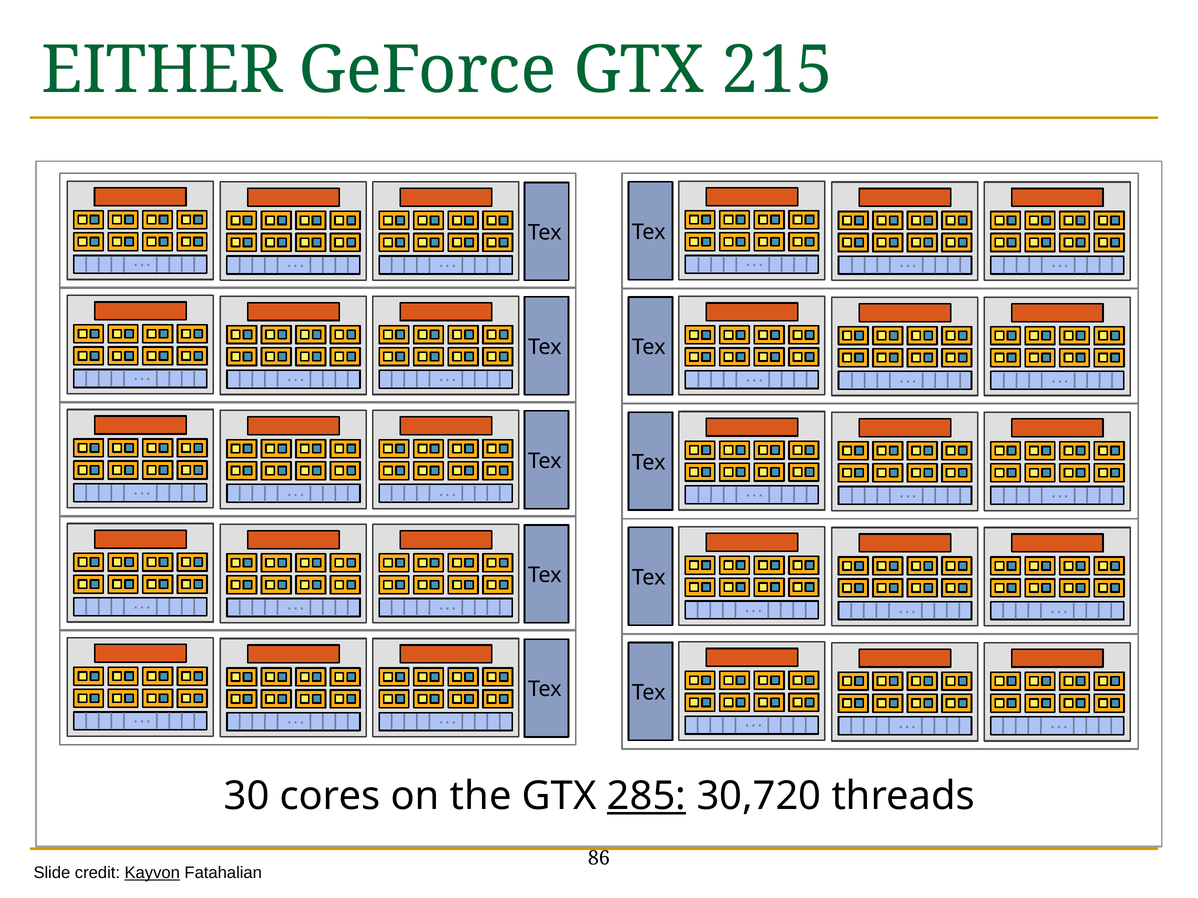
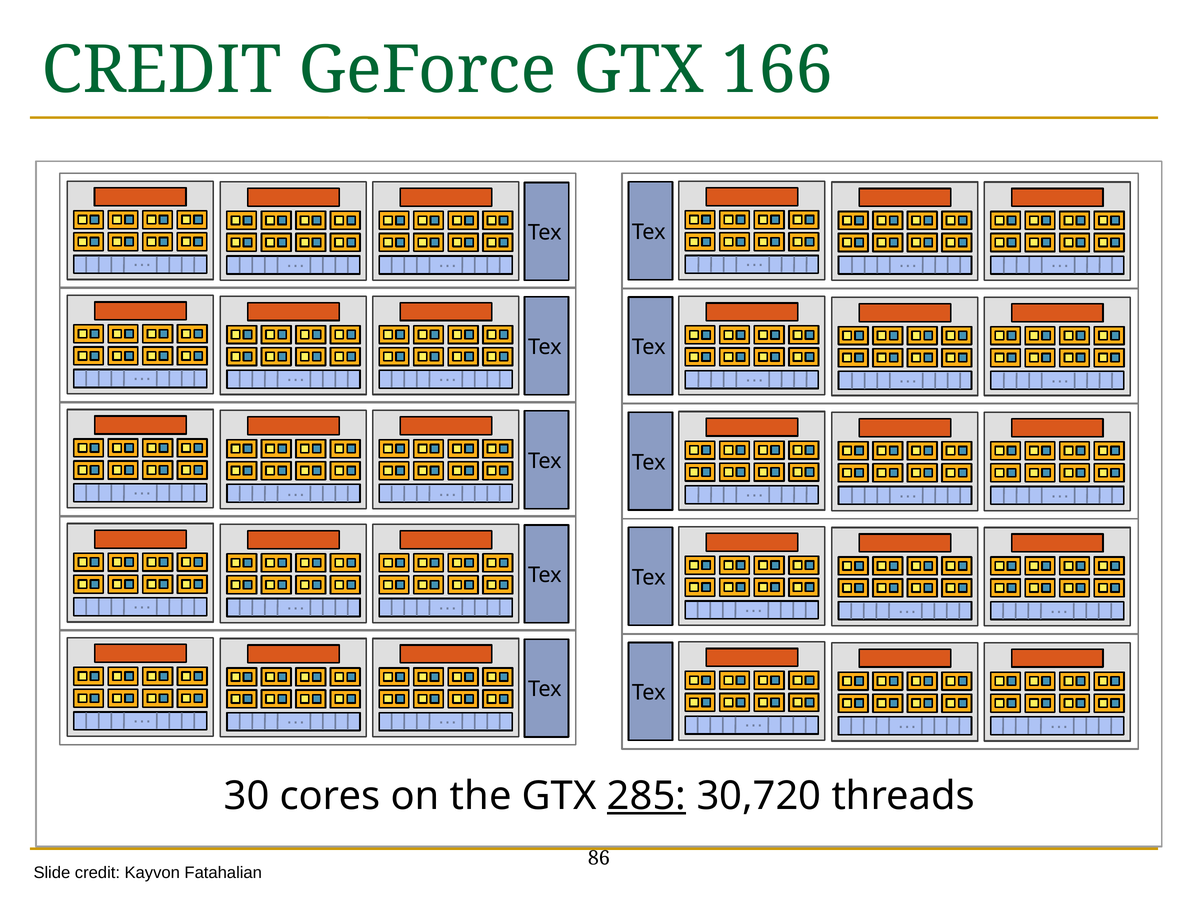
EITHER at (162, 71): EITHER -> CREDIT
215: 215 -> 166
Kayvon underline: present -> none
